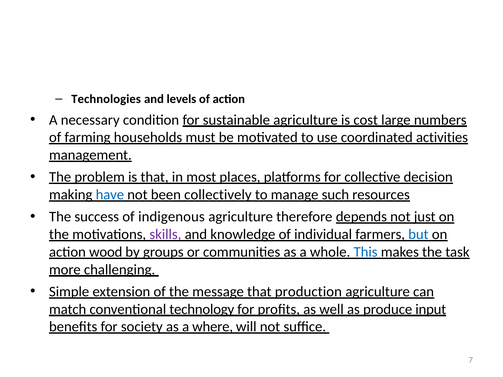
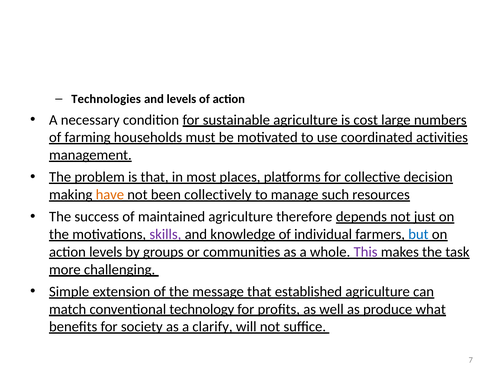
have colour: blue -> orange
indigenous: indigenous -> maintained
action wood: wood -> levels
This colour: blue -> purple
production: production -> established
input: input -> what
where: where -> clarify
